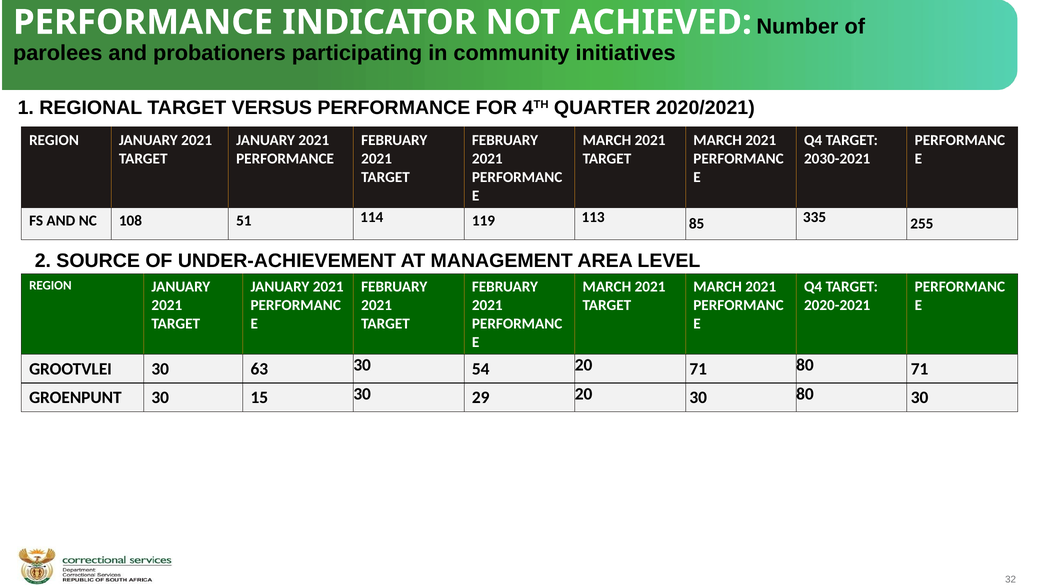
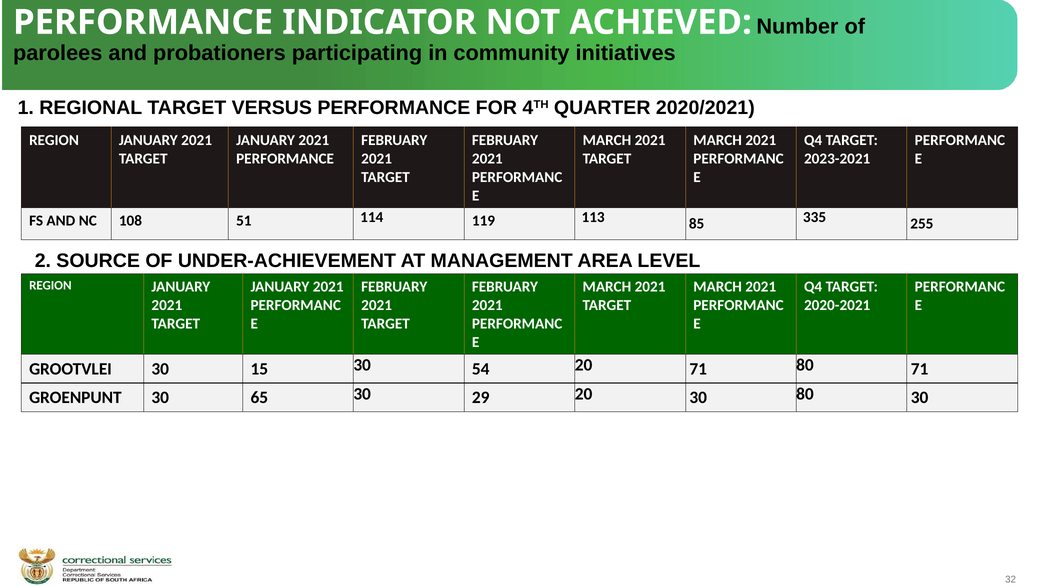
2030-2021: 2030-2021 -> 2023-2021
63: 63 -> 15
15: 15 -> 65
